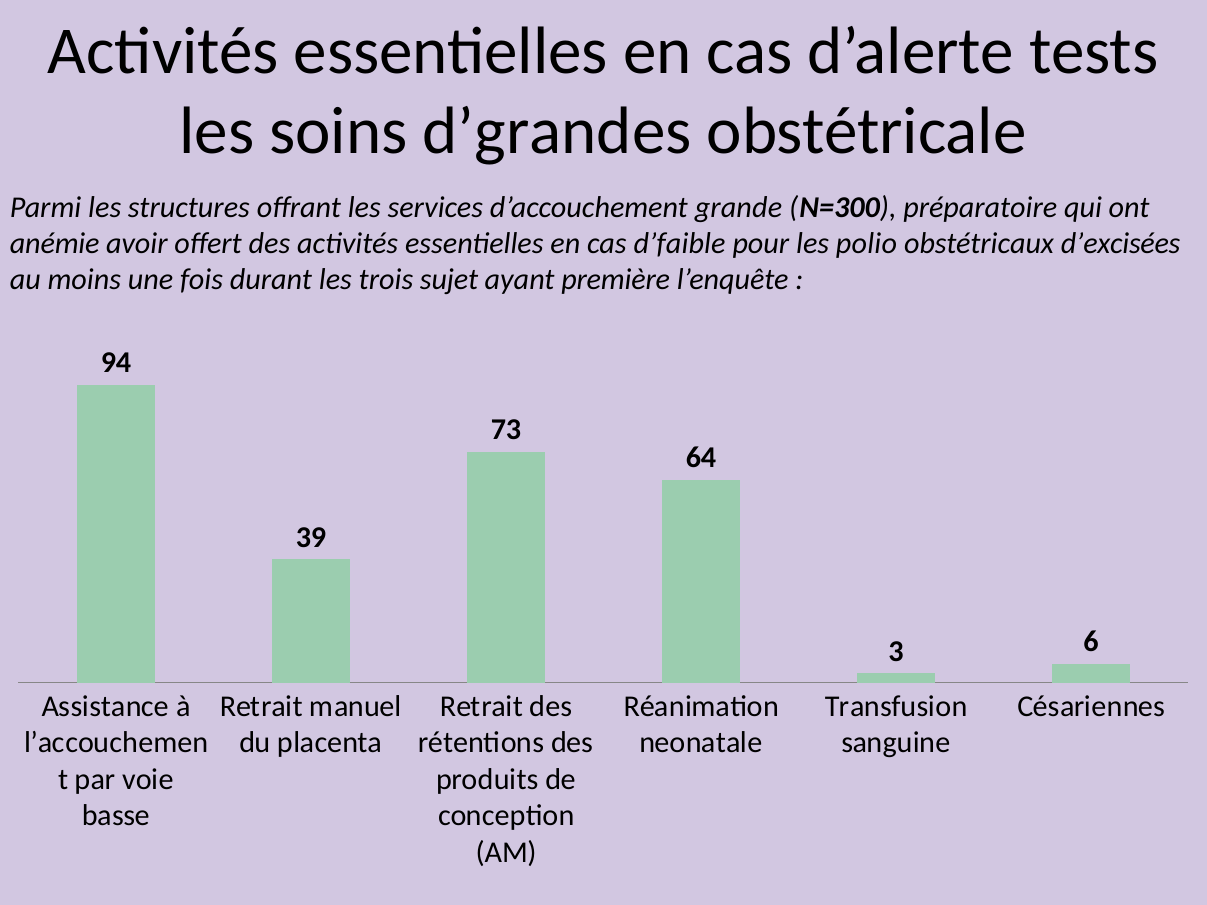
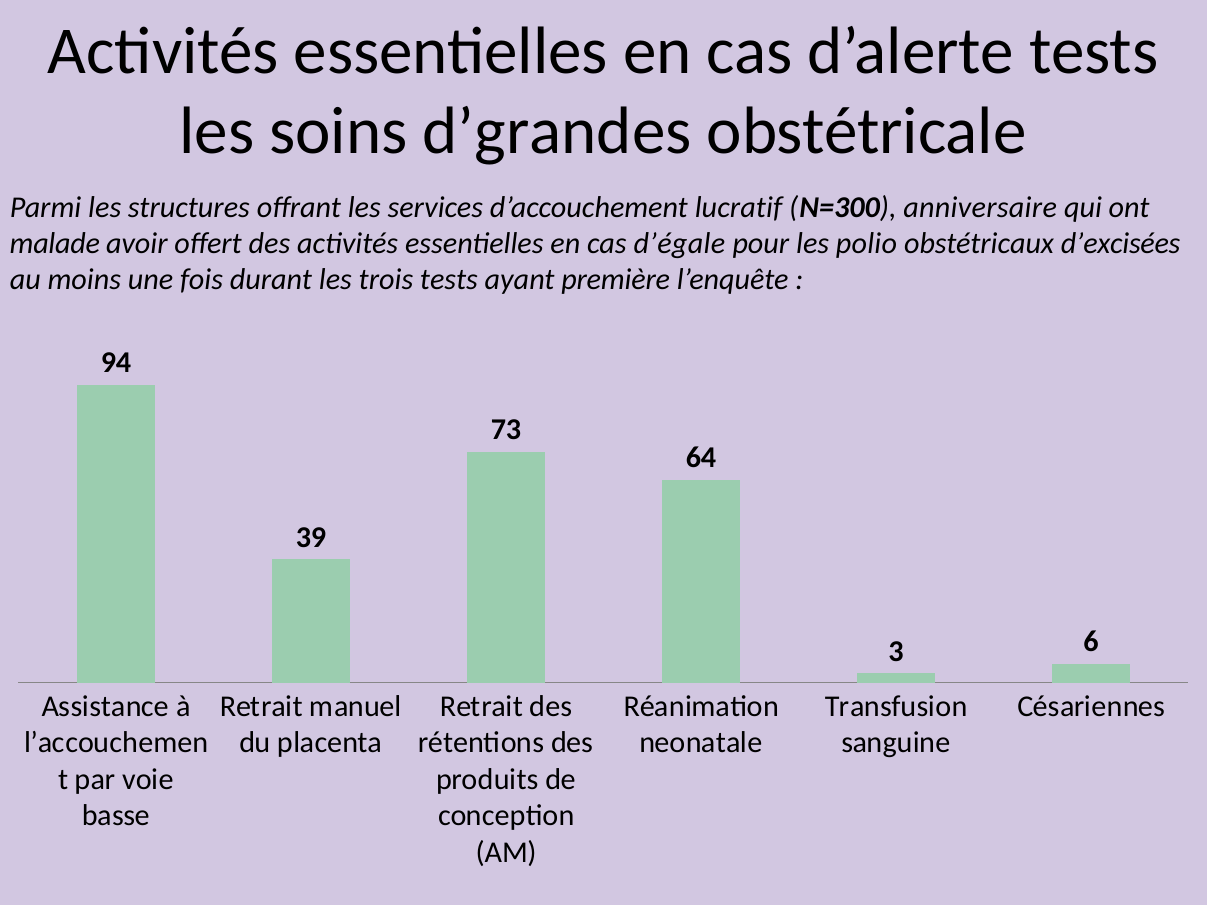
grande: grande -> lucratif
préparatoire: préparatoire -> anniversaire
anémie: anémie -> malade
d’faible: d’faible -> d’égale
trois sujet: sujet -> tests
